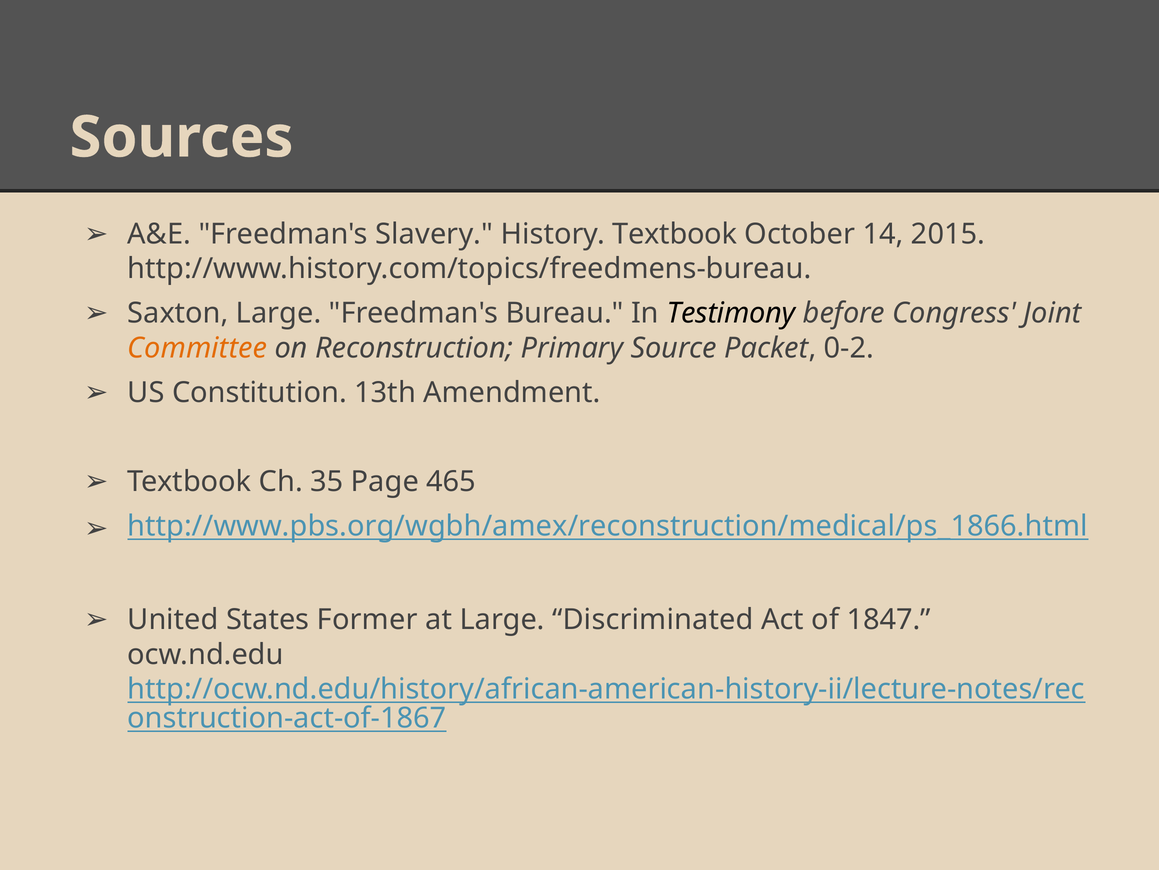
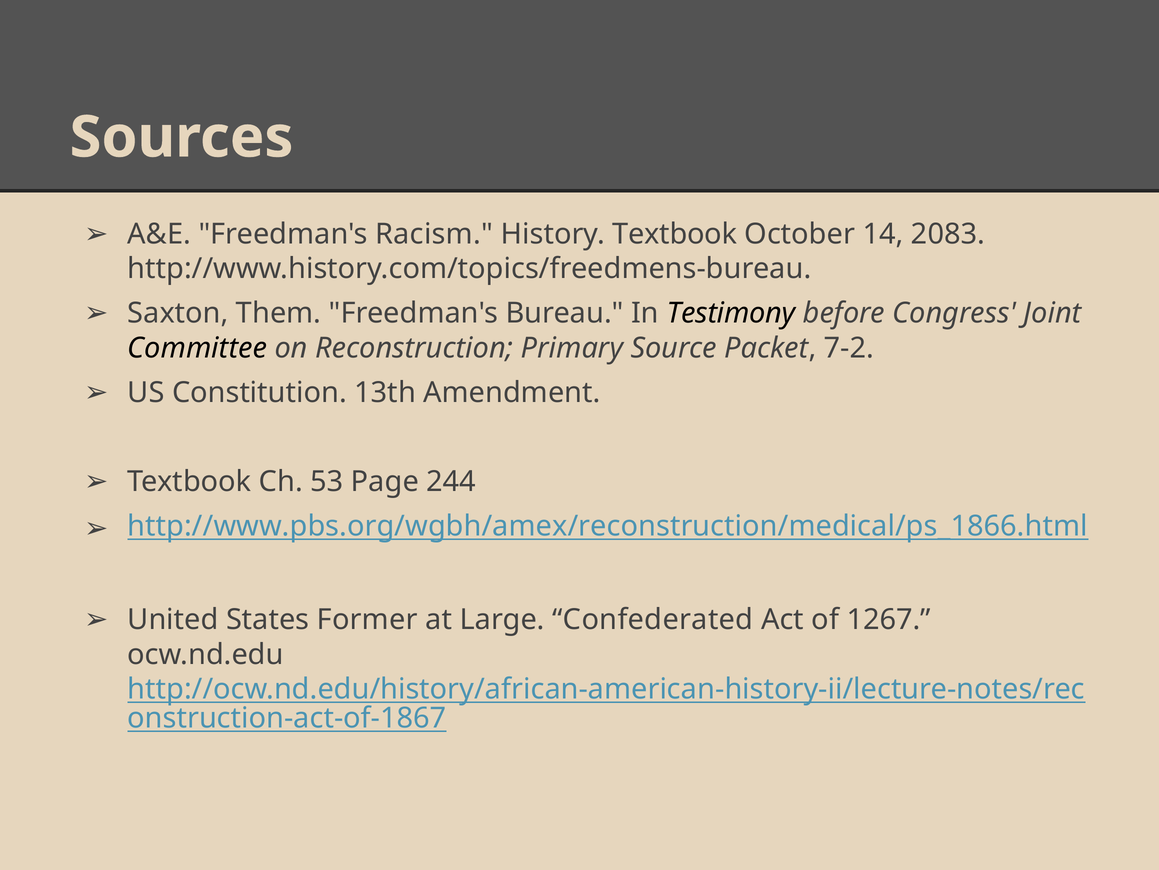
Slavery: Slavery -> Racism
2015: 2015 -> 2083
Saxton Large: Large -> Them
Committee colour: orange -> black
0-2: 0-2 -> 7-2
35: 35 -> 53
465: 465 -> 244
Discriminated: Discriminated -> Confederated
1847: 1847 -> 1267
